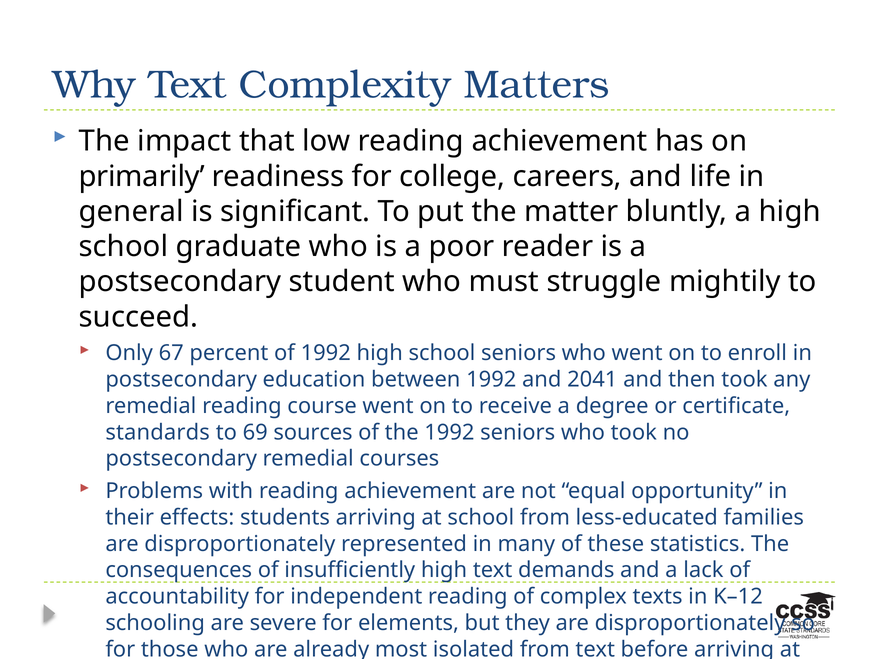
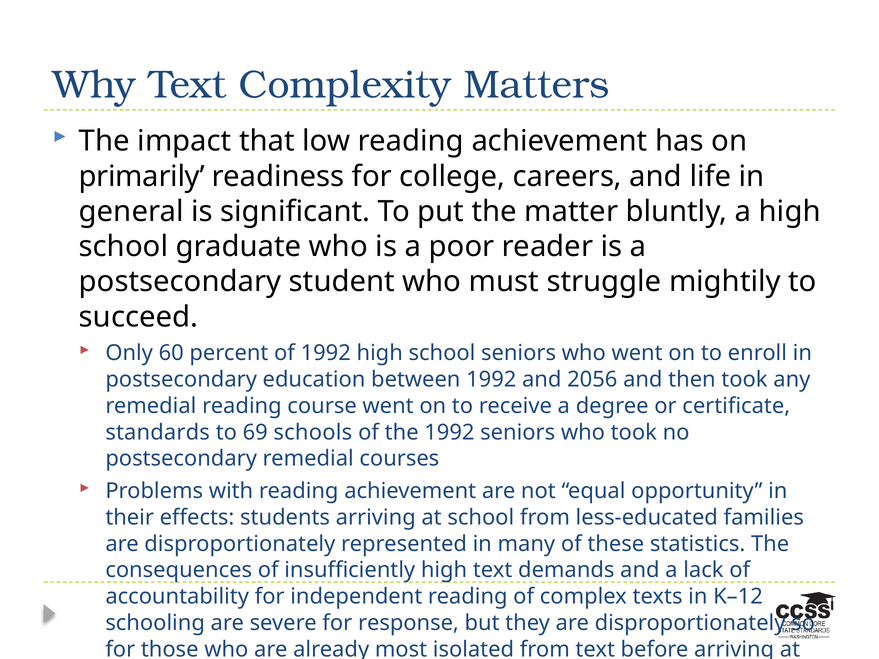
67: 67 -> 60
2041: 2041 -> 2056
sources: sources -> schools
elements: elements -> response
